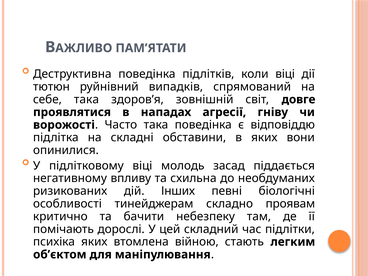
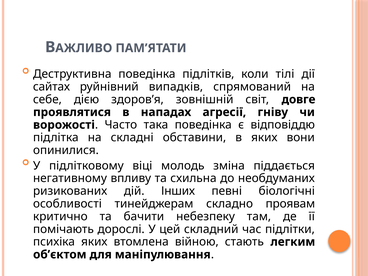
коли віці: віці -> тілі
тютюн: тютюн -> сайтах
себе така: така -> дією
засад: засад -> зміна
